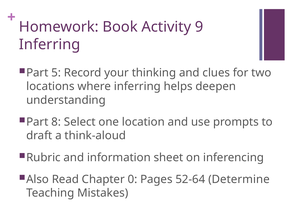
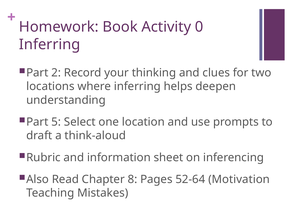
9: 9 -> 0
5: 5 -> 2
8: 8 -> 5
0: 0 -> 8
Determine: Determine -> Motivation
